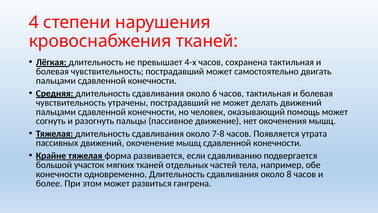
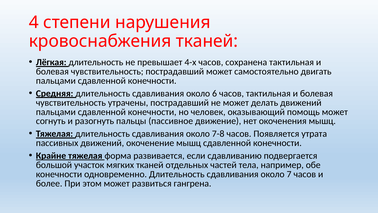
8: 8 -> 7
